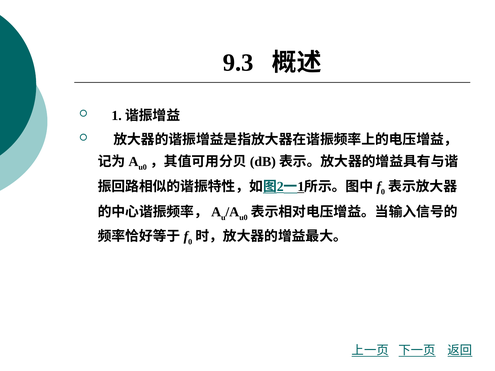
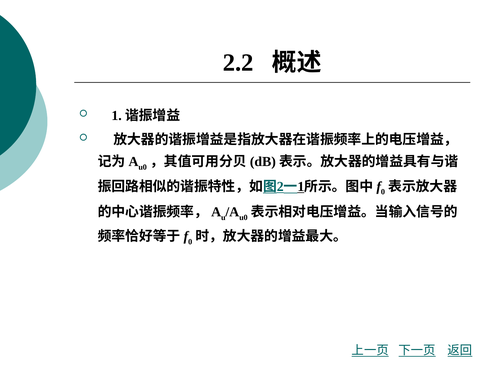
9.3: 9.3 -> 2.2
